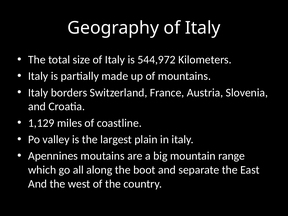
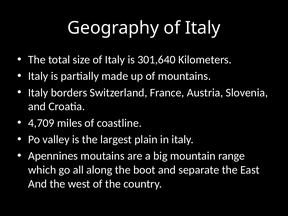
544,972: 544,972 -> 301,640
1,129: 1,129 -> 4,709
